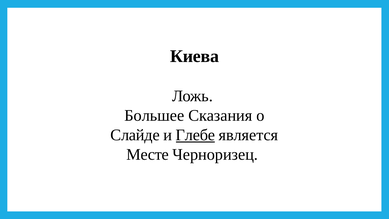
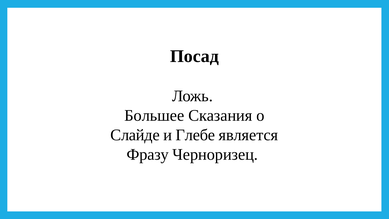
Киева: Киева -> Посад
Глебе underline: present -> none
Месте: Месте -> Фразу
